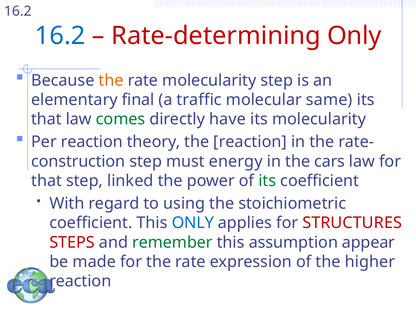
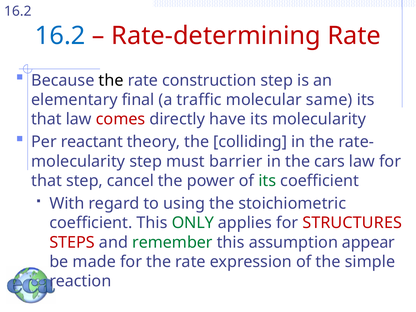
Rate-determining Only: Only -> Rate
the at (111, 80) colour: orange -> black
rate molecularity: molecularity -> construction
comes colour: green -> red
Per reaction: reaction -> reactant
the reaction: reaction -> colliding
construction at (78, 161): construction -> molecularity
energy: energy -> barrier
linked: linked -> cancel
ONLY at (193, 223) colour: blue -> green
higher: higher -> simple
